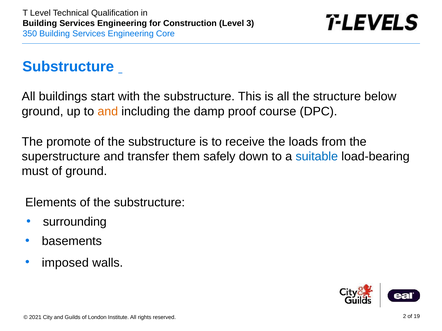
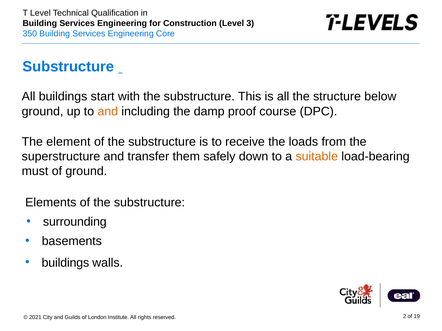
promote: promote -> element
suitable colour: blue -> orange
imposed at (65, 263): imposed -> buildings
